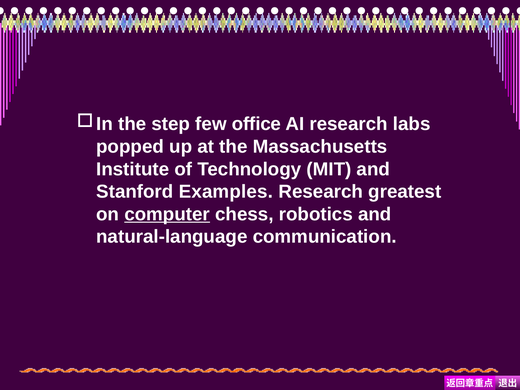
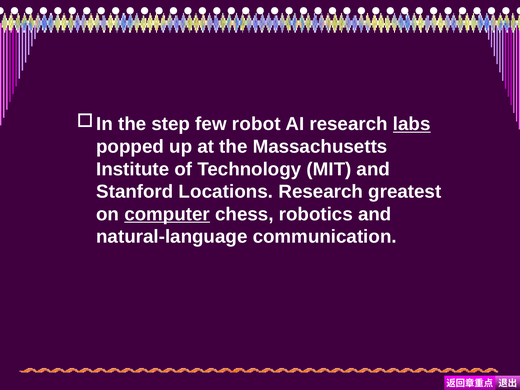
office: office -> robot
labs underline: none -> present
Examples: Examples -> Locations
